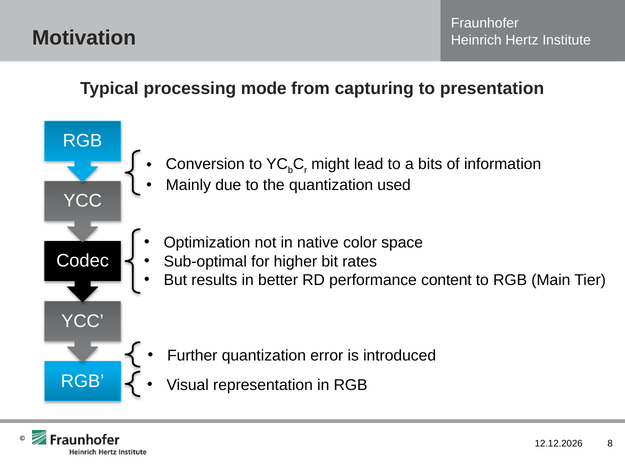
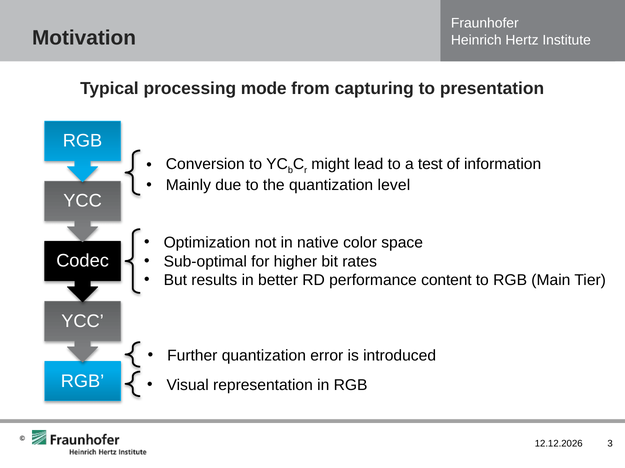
bits: bits -> test
used: used -> level
8: 8 -> 3
